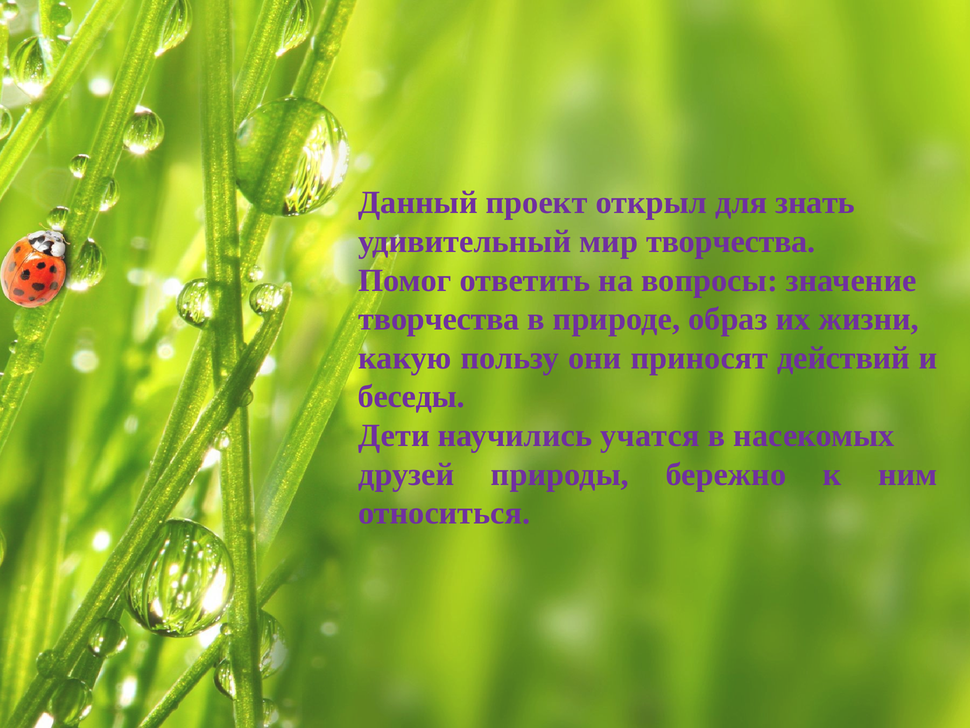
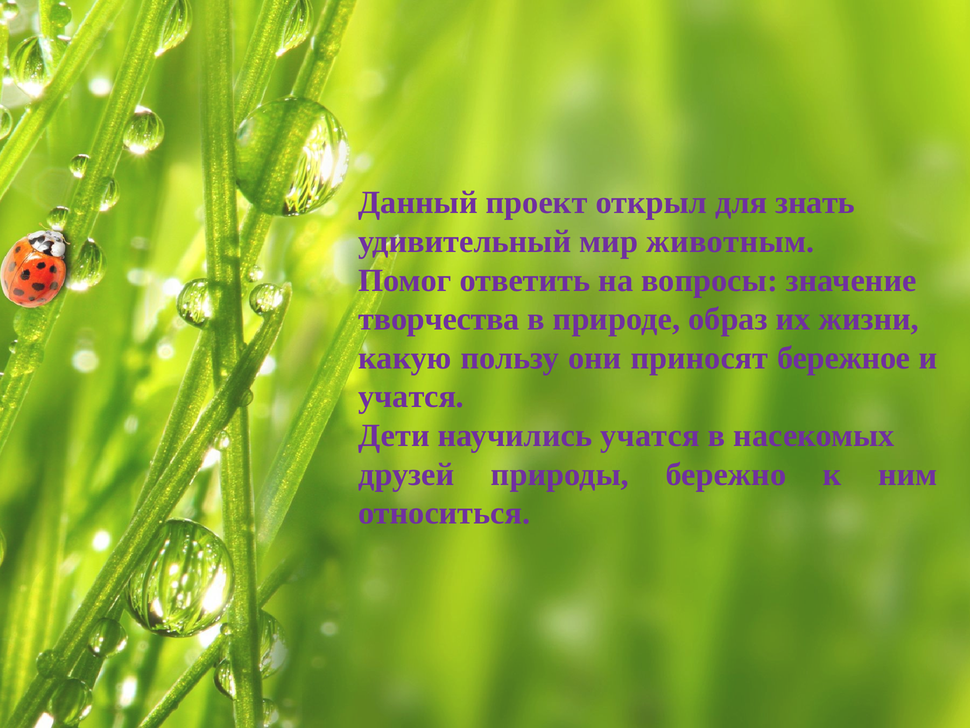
мир творчества: творчества -> животным
действий: действий -> бережное
беседы at (411, 397): беседы -> учатся
